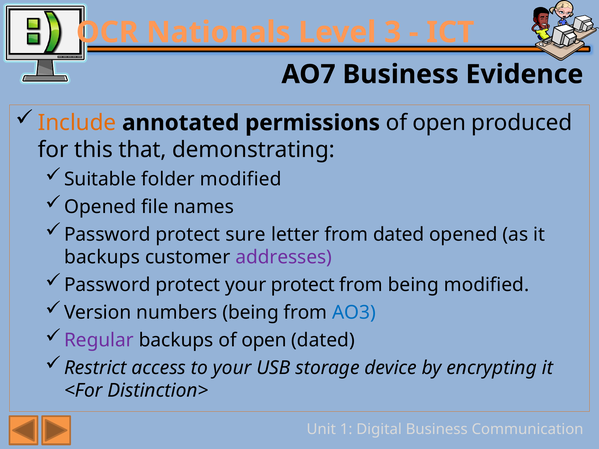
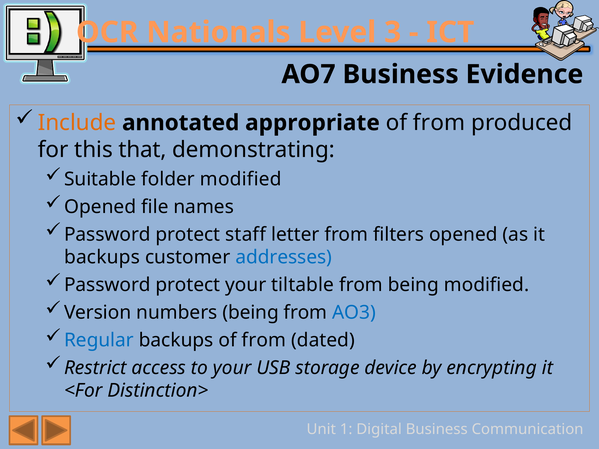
permissions: permissions -> appropriate
open at (439, 123): open -> from
sure: sure -> staff
from dated: dated -> filters
addresses colour: purple -> blue
your protect: protect -> tiltable
Regular colour: purple -> blue
backups of open: open -> from
